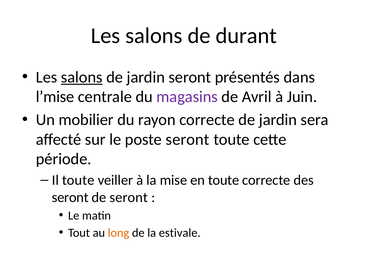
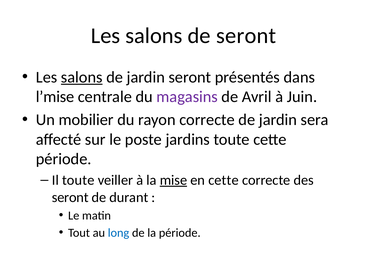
de durant: durant -> seront
poste seront: seront -> jardins
mise underline: none -> present
en toute: toute -> cette
de seront: seront -> durant
long colour: orange -> blue
la estivale: estivale -> période
